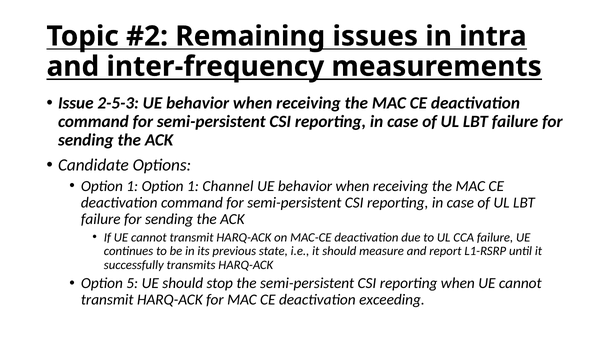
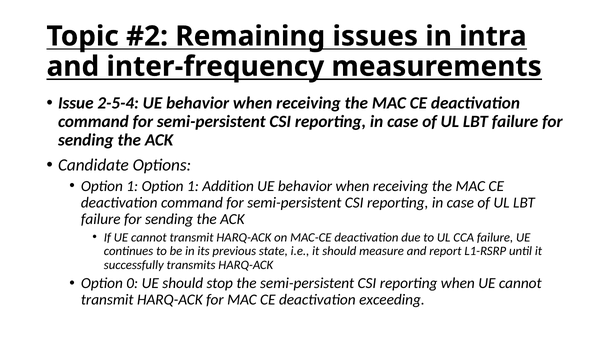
2-5-3: 2-5-3 -> 2-5-4
Channel: Channel -> Addition
5: 5 -> 0
